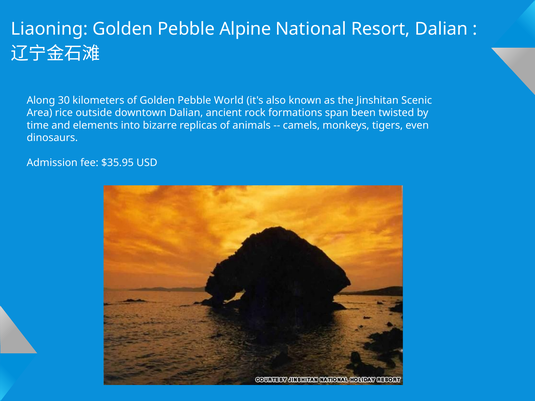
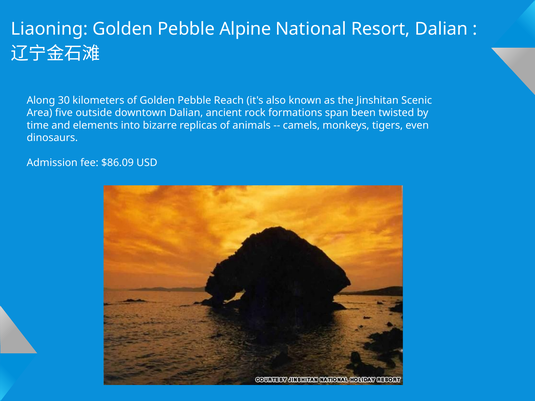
World: World -> Reach
rice: rice -> five
$35.95: $35.95 -> $86.09
